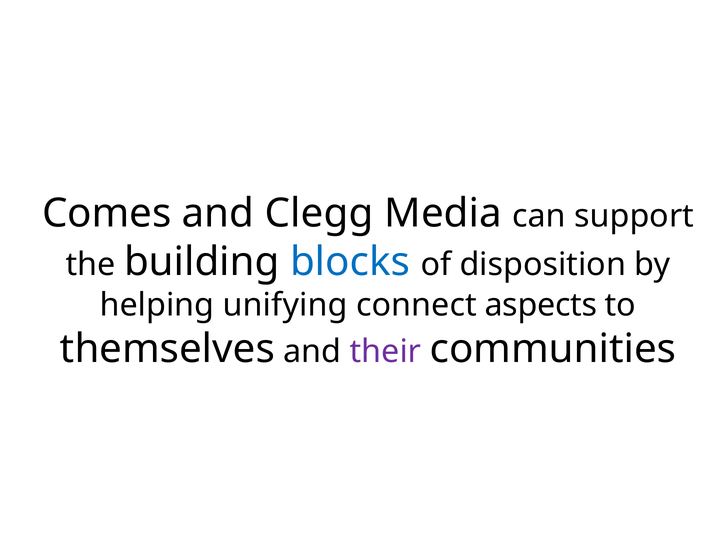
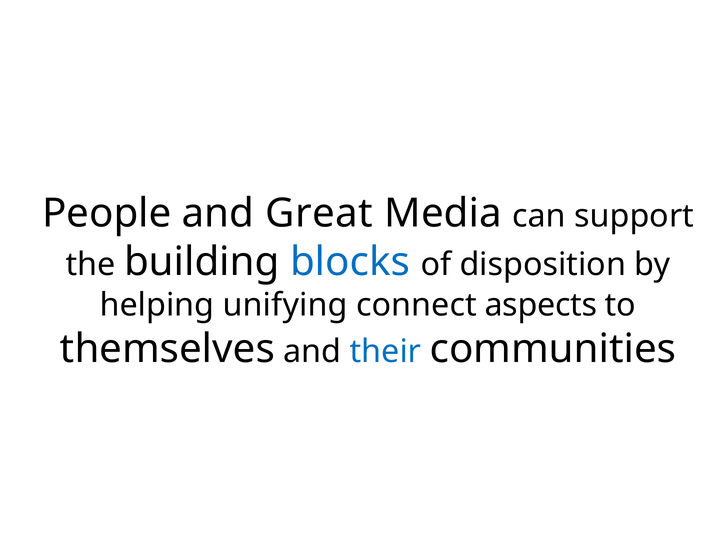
Comes: Comes -> People
Clegg: Clegg -> Great
their colour: purple -> blue
